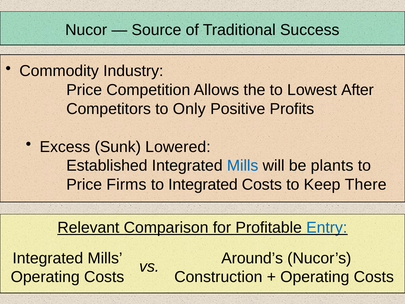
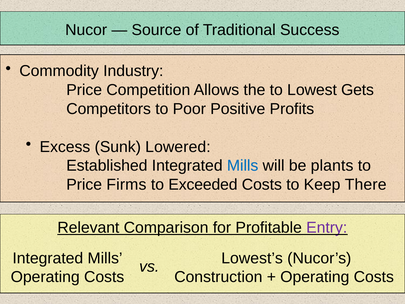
After: After -> Gets
Only: Only -> Poor
to Integrated: Integrated -> Exceeded
Entry colour: blue -> purple
Around’s: Around’s -> Lowest’s
